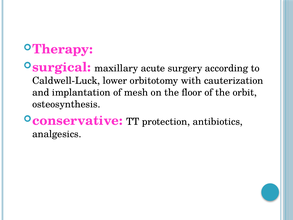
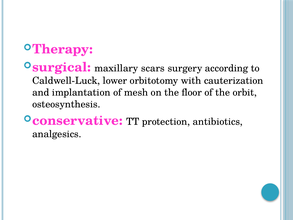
acute: acute -> scars
